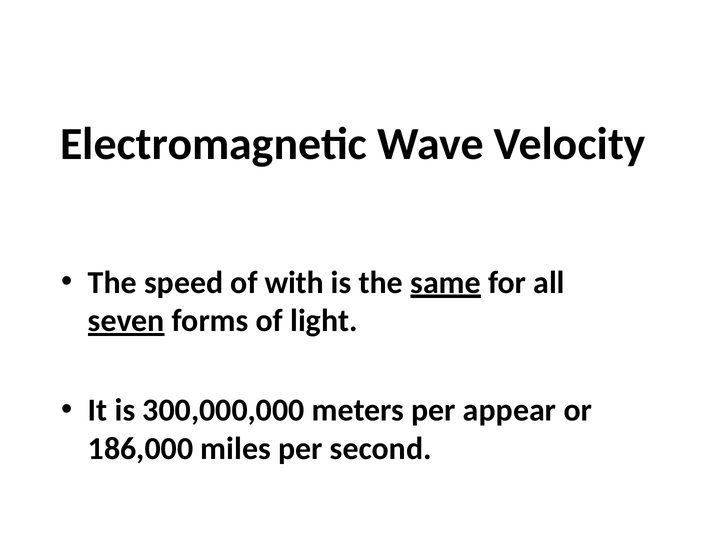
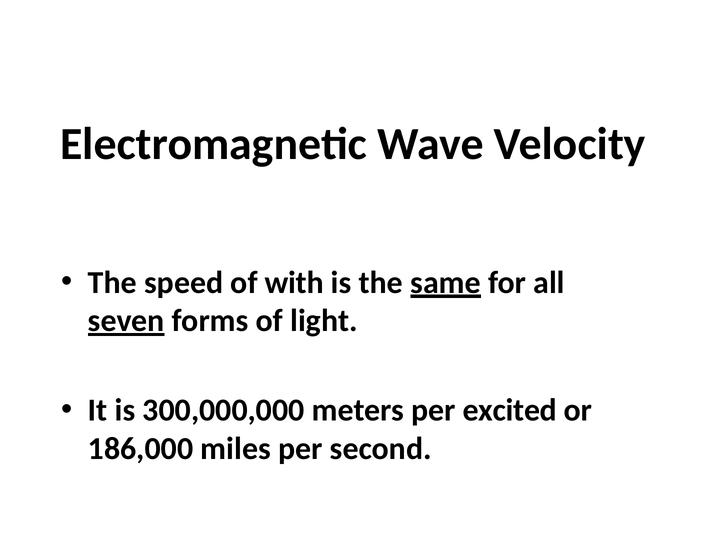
appear: appear -> excited
